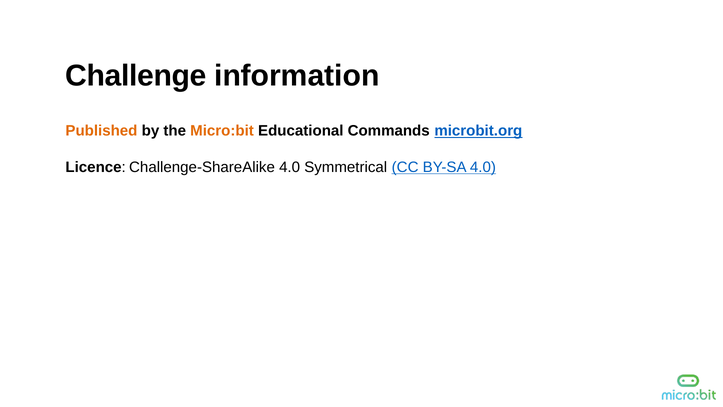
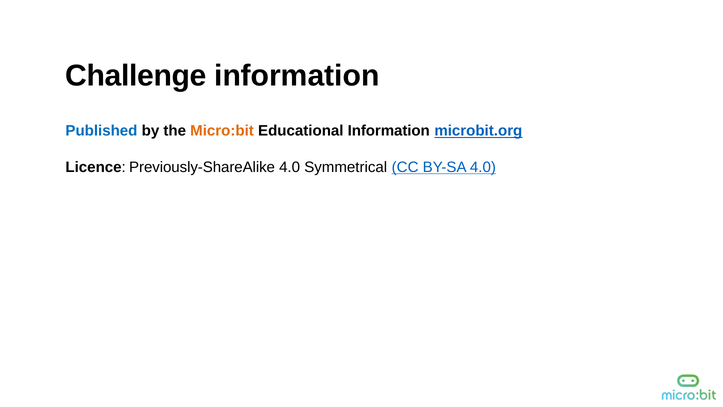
Published colour: orange -> blue
Educational Commands: Commands -> Information
Challenge-ShareAlike: Challenge-ShareAlike -> Previously-ShareAlike
